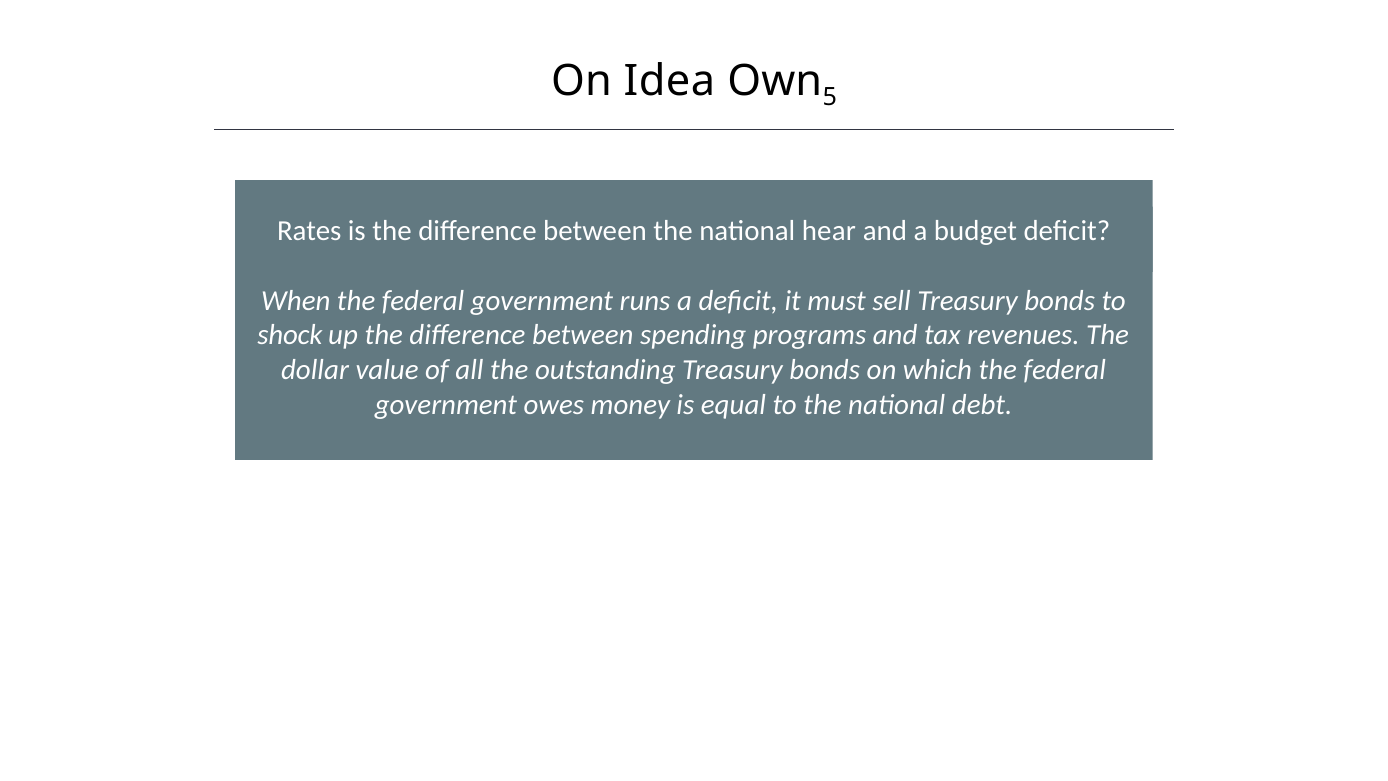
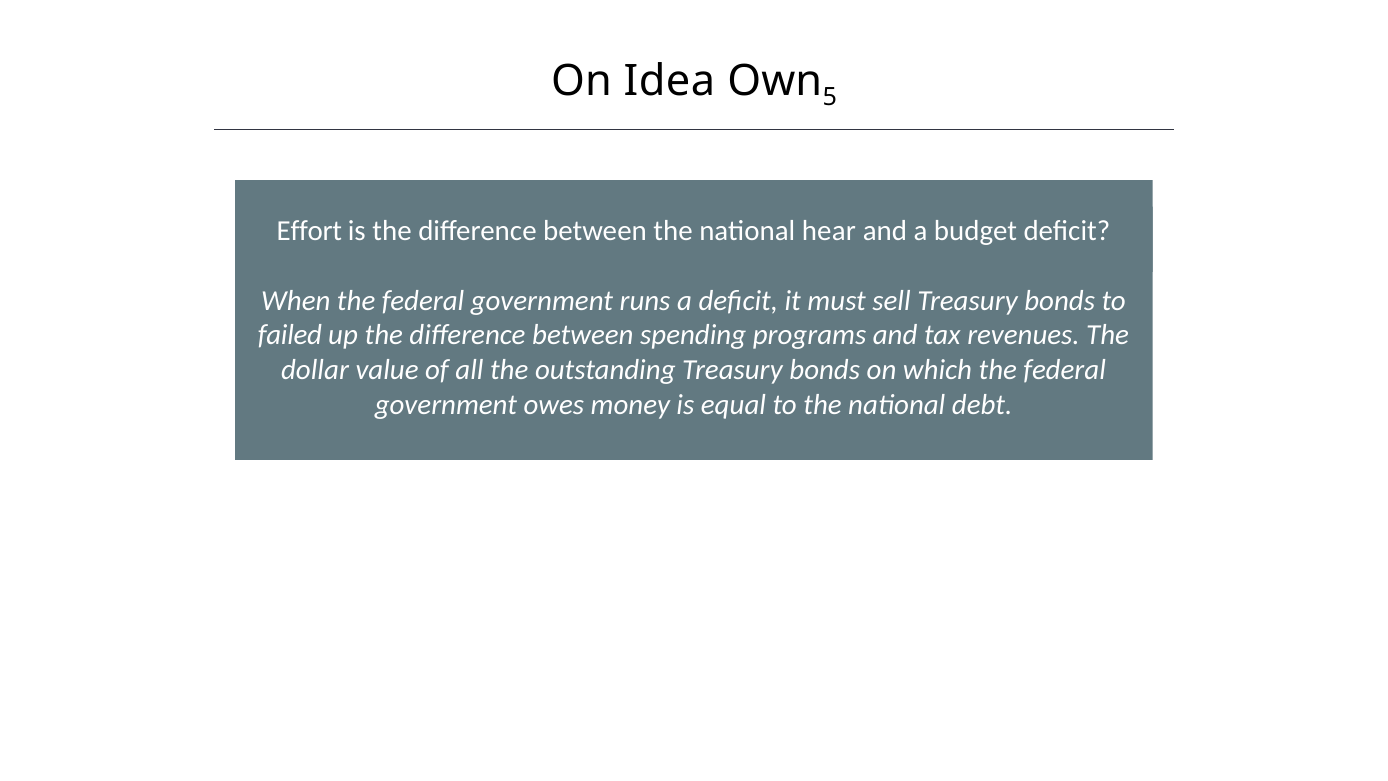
Rates: Rates -> Effort
shock: shock -> failed
